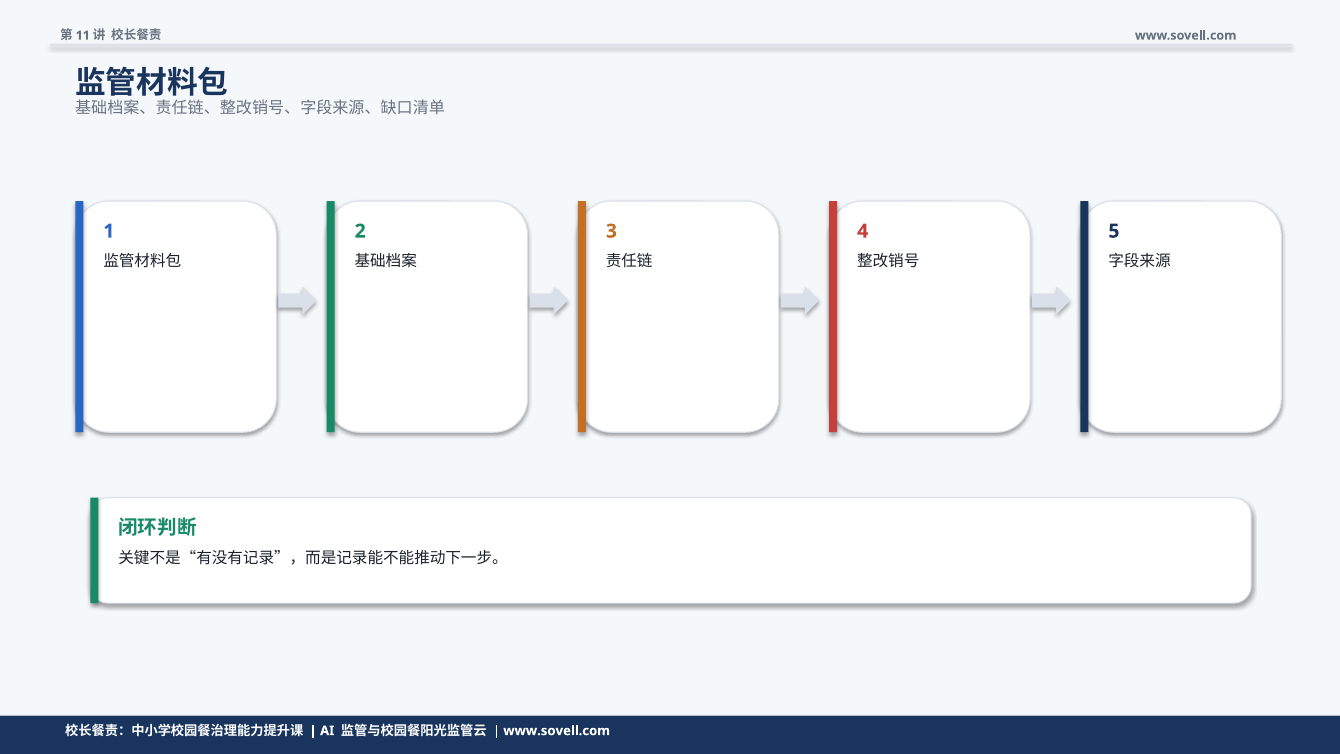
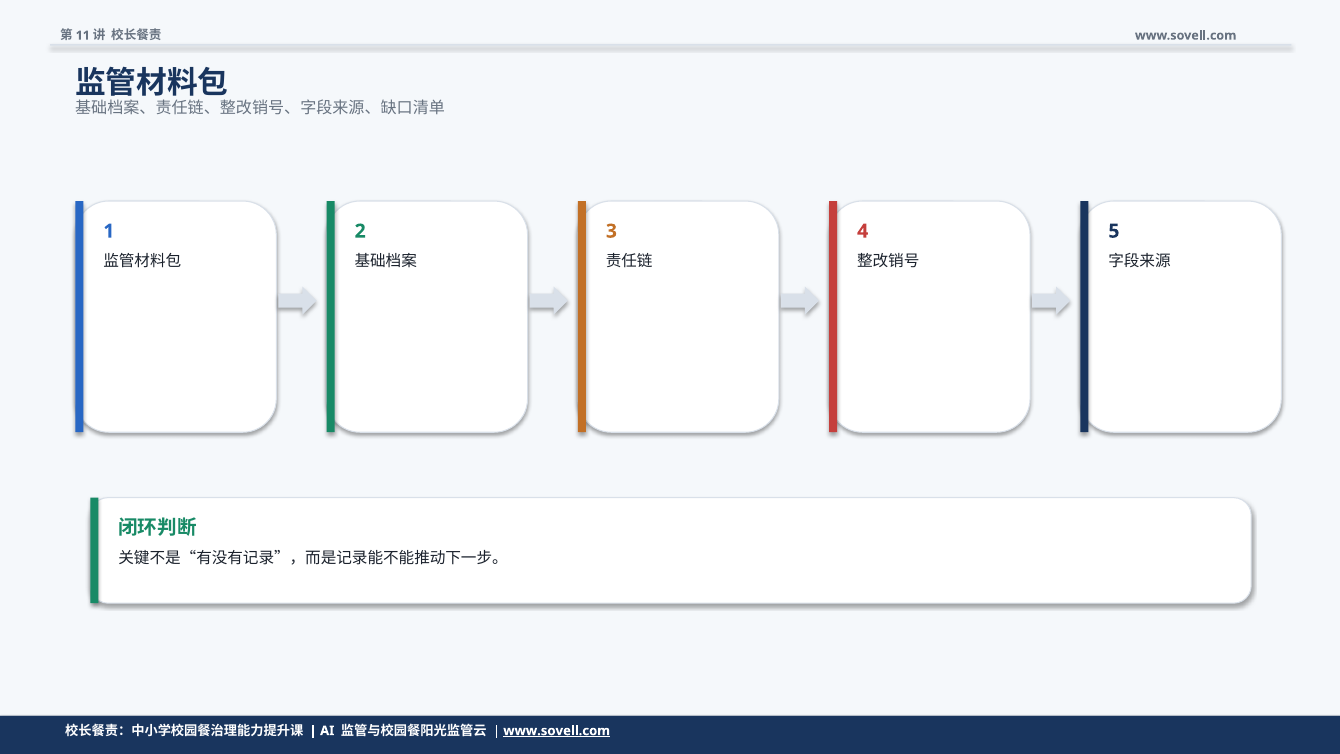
www.sovell.com at (557, 731) underline: none -> present
